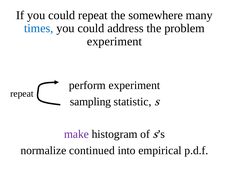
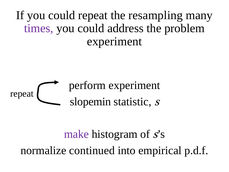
somewhere: somewhere -> resampling
times colour: blue -> purple
sampling: sampling -> slopemin
